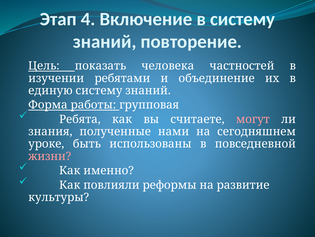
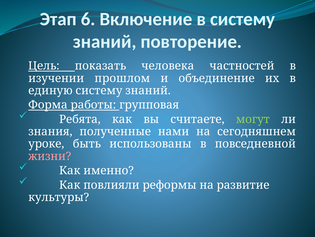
4: 4 -> 6
ребятами: ребятами -> прошлом
могут colour: pink -> light green
